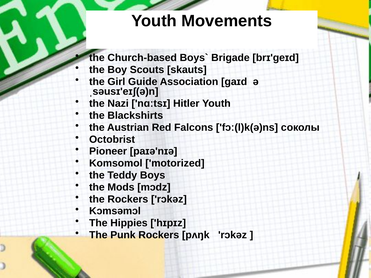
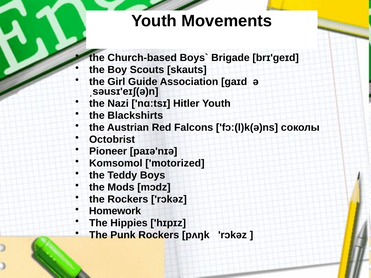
Kɔmsəmɔl: Kɔmsəmɔl -> Homework
